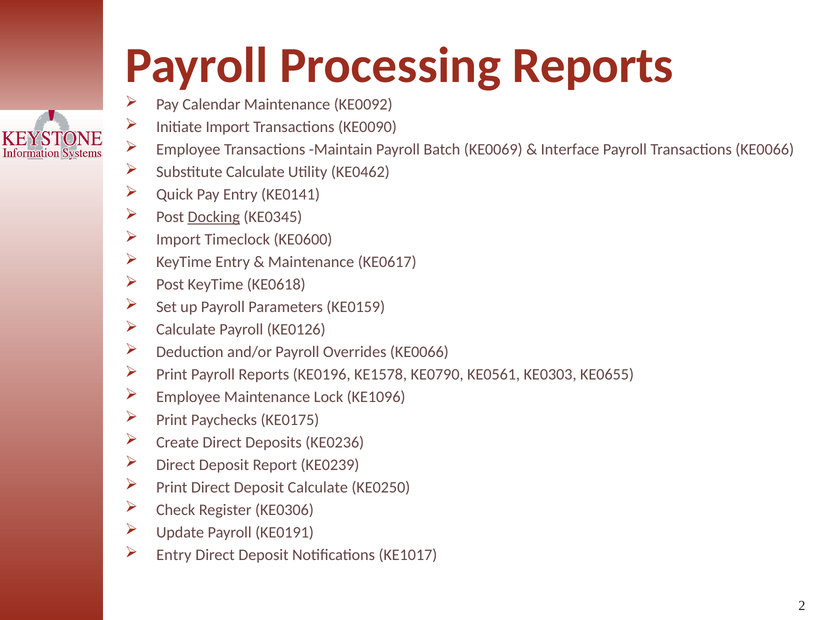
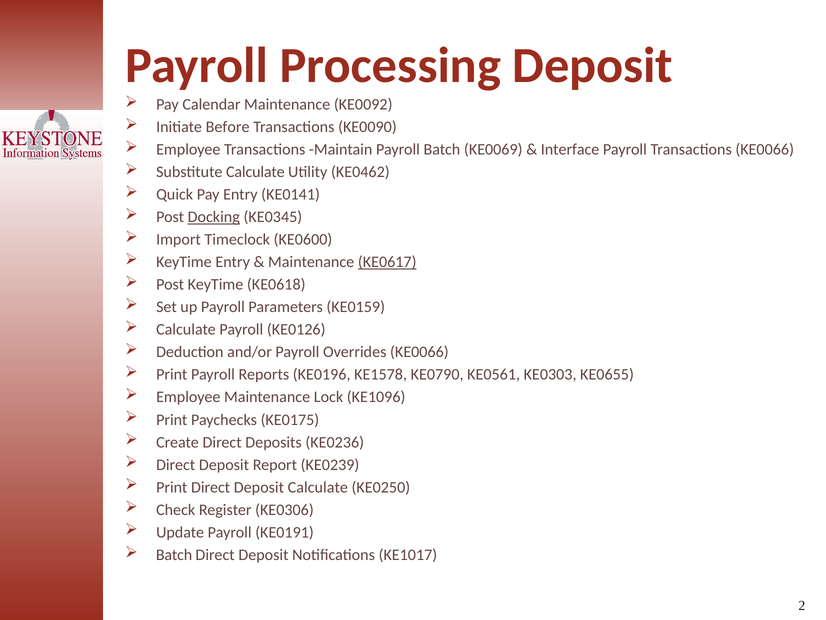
Processing Reports: Reports -> Deposit
Initiate Import: Import -> Before
KE0617 underline: none -> present
Entry at (174, 554): Entry -> Batch
